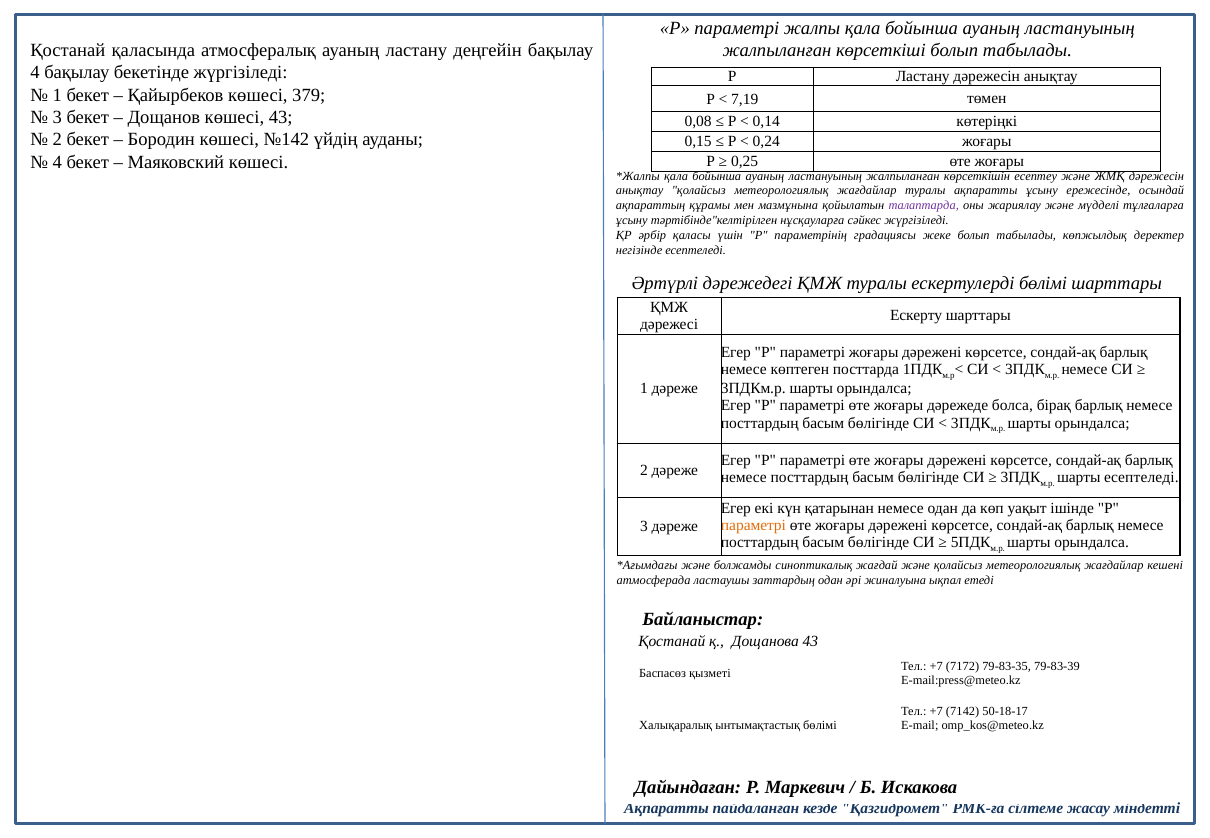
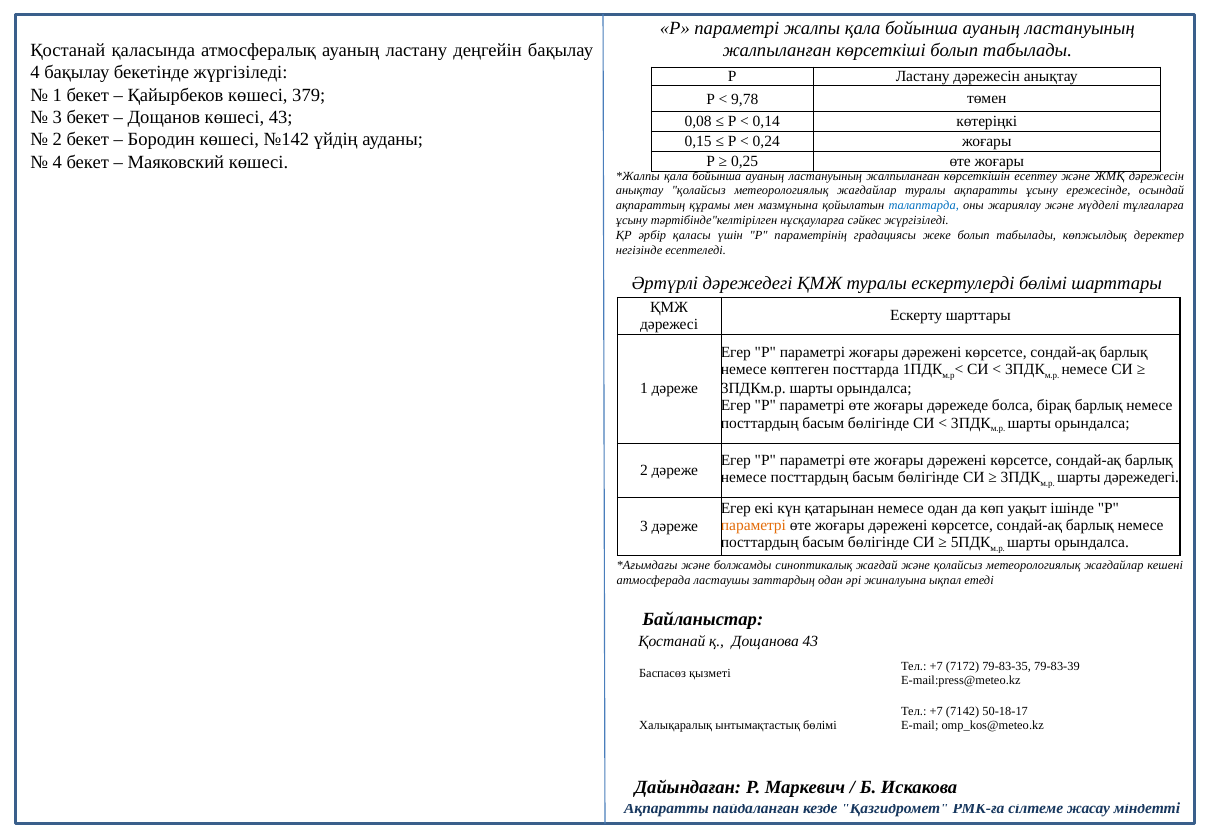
7,19: 7,19 -> 9,78
талаптарда colour: purple -> blue
шарты есептеледі: есептеледі -> дәрежедегі
